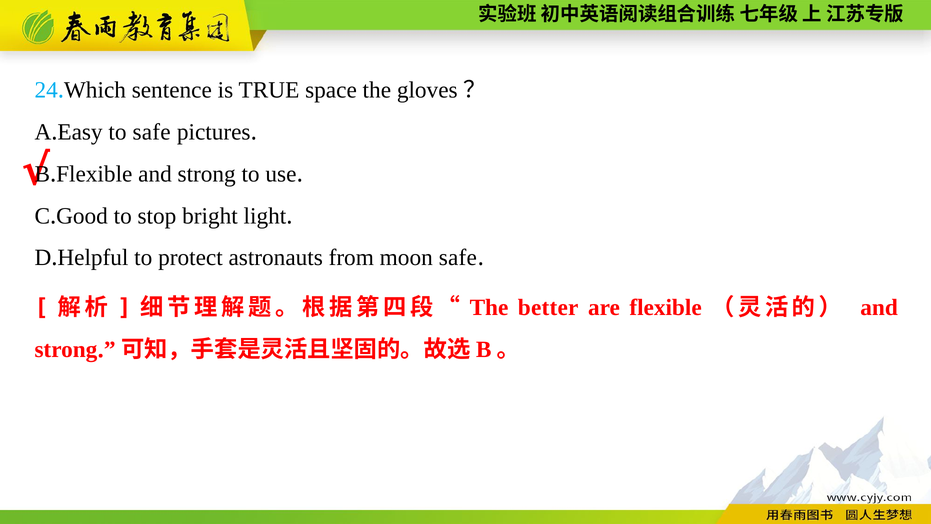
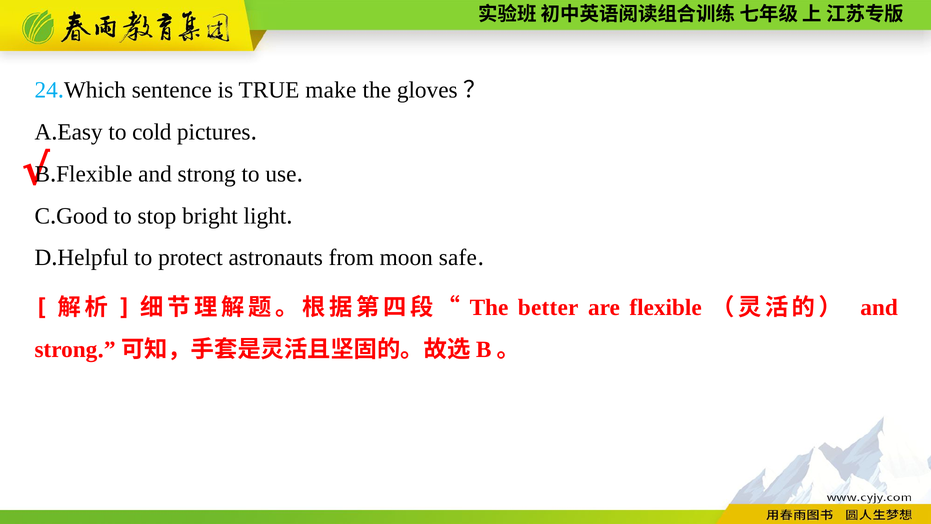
space: space -> make
to safe: safe -> cold
